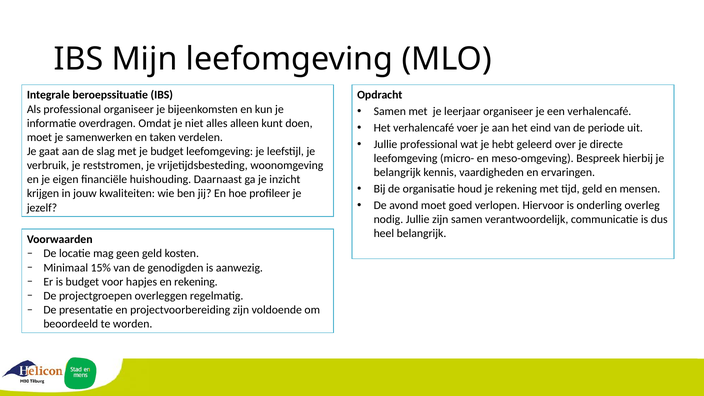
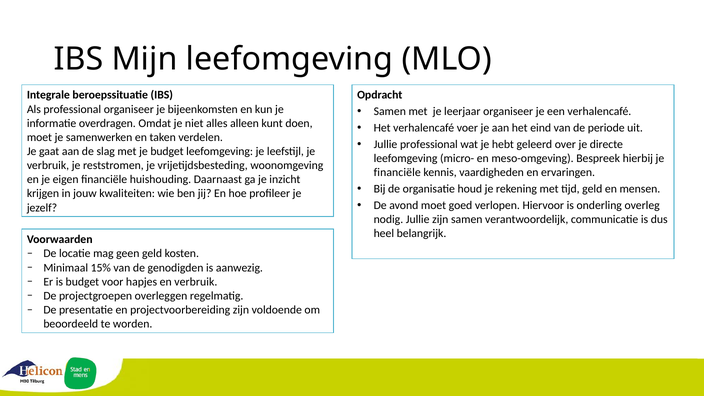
belangrijk at (397, 173): belangrijk -> financiële
en rekening: rekening -> verbruik
